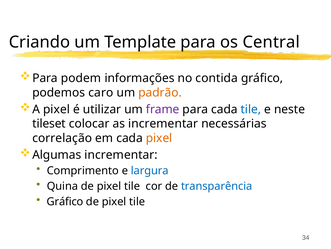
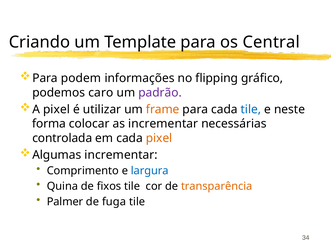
contida: contida -> flipping
padrão colour: orange -> purple
frame colour: purple -> orange
tileset: tileset -> forma
correlação: correlação -> controlada
Quina de pixel: pixel -> fixos
transparência colour: blue -> orange
Gráfico at (65, 201): Gráfico -> Palmer
pixel at (114, 201): pixel -> fuga
